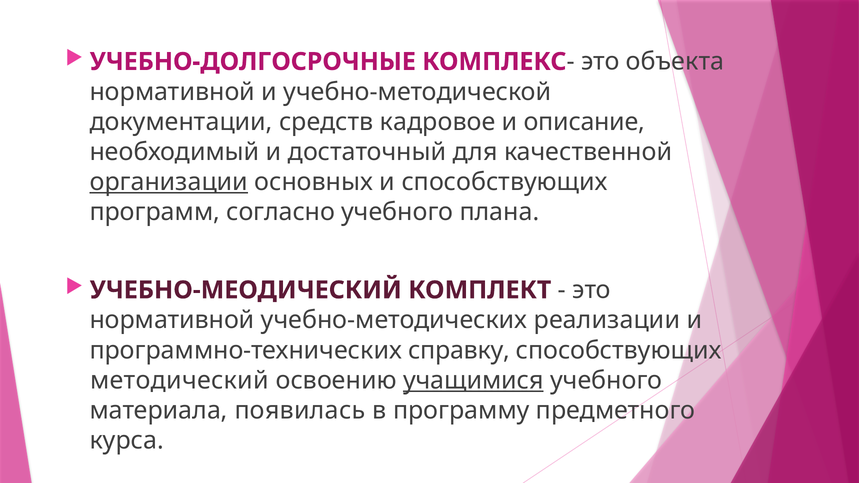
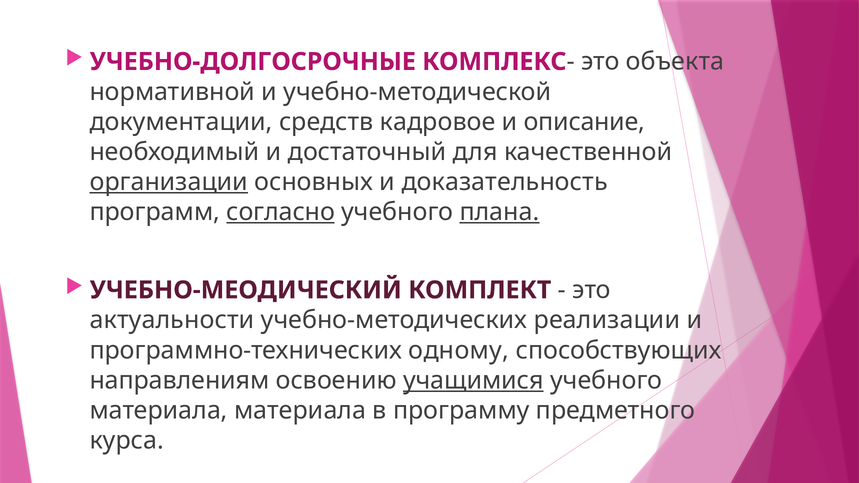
и способствующих: способствующих -> доказательность
согласно underline: none -> present
плана underline: none -> present
нормативной at (172, 320): нормативной -> актуальности
справку: справку -> одному
методический: методический -> направлениям
материала появилась: появилась -> материала
